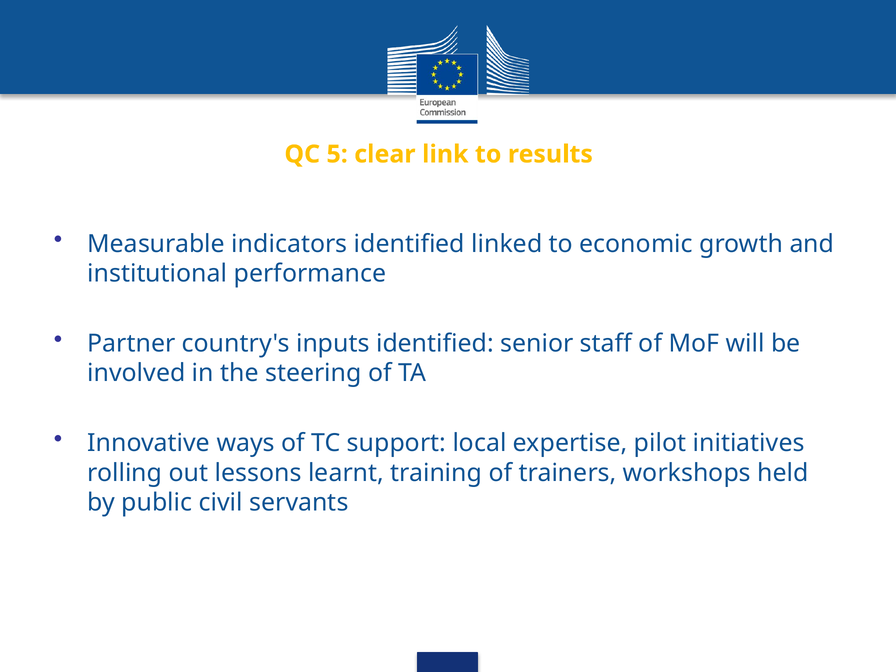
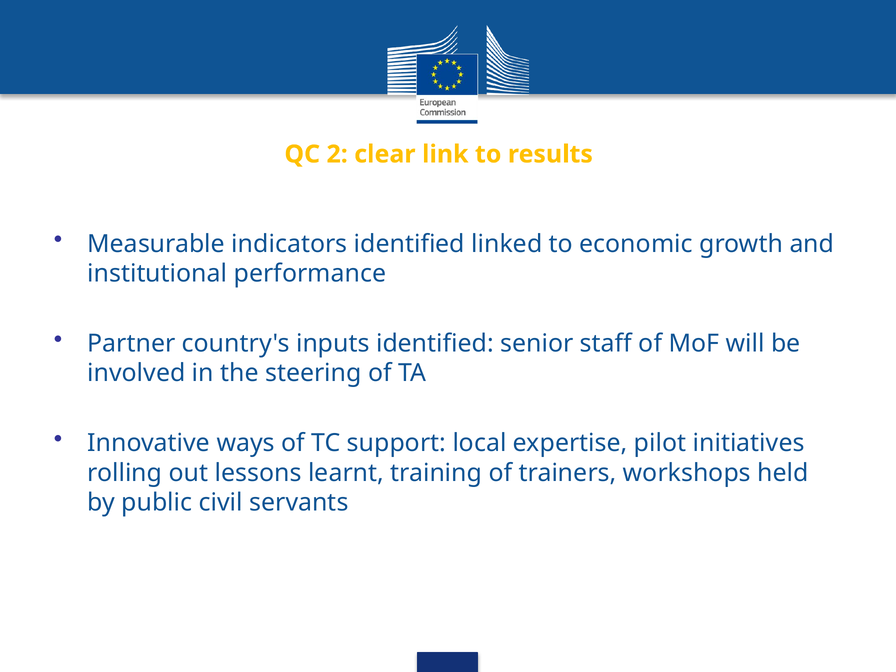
5: 5 -> 2
